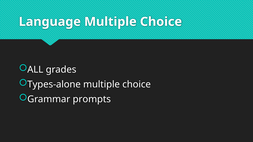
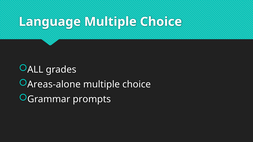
Types-alone: Types-alone -> Areas-alone
